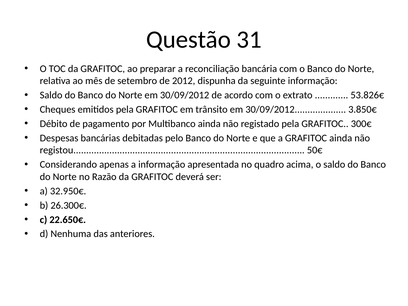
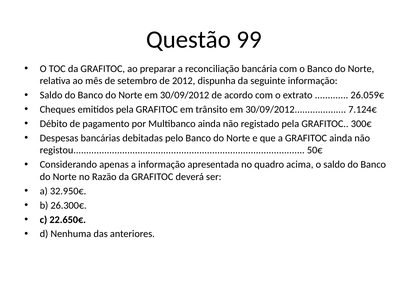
31: 31 -> 99
53.826€: 53.826€ -> 26.059€
3.850€: 3.850€ -> 7.124€
